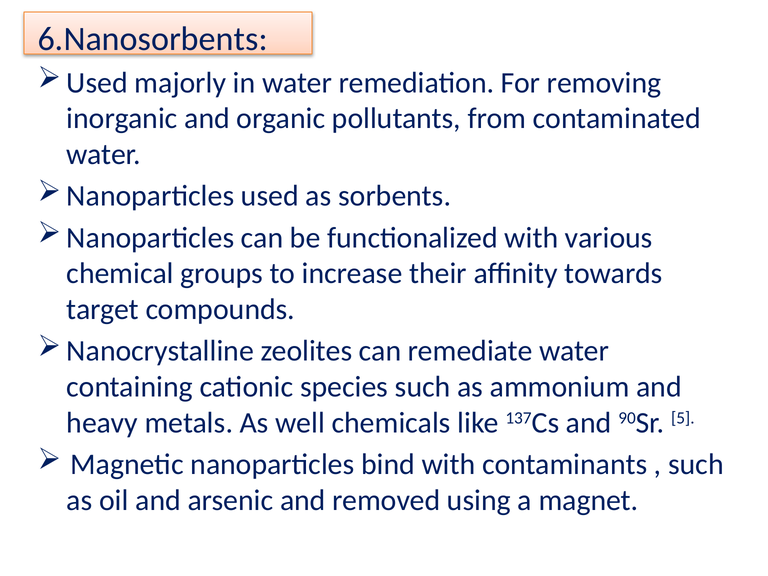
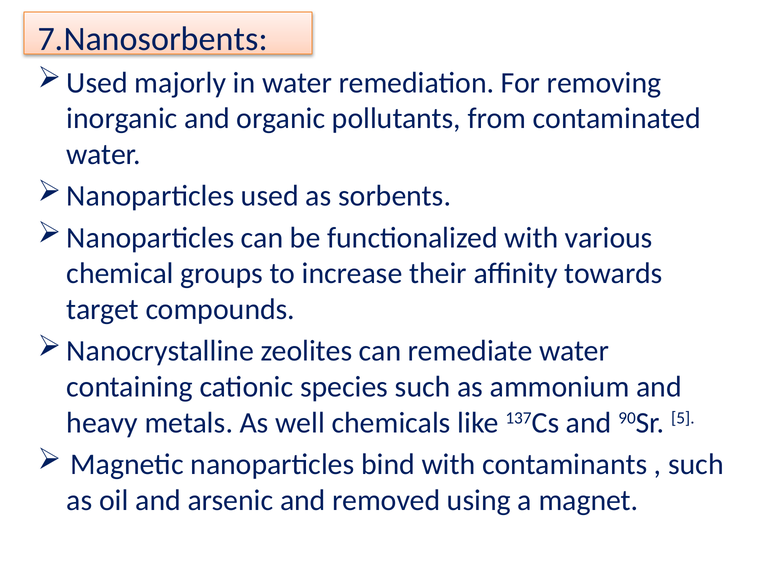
6.Nanosorbents: 6.Nanosorbents -> 7.Nanosorbents
